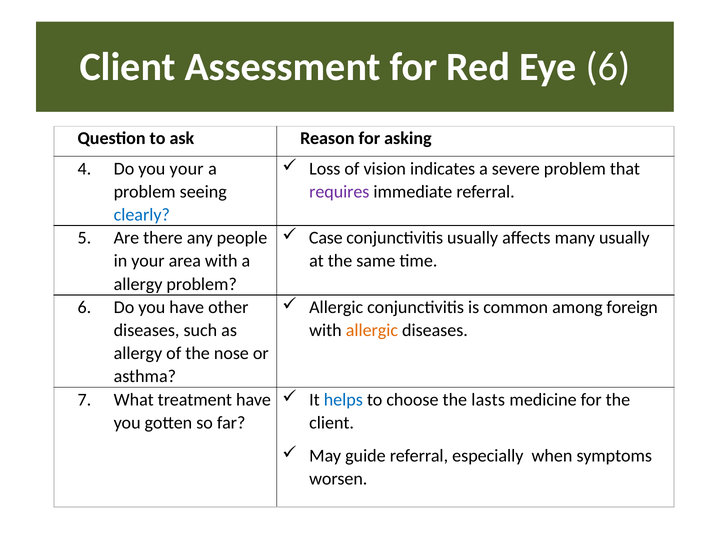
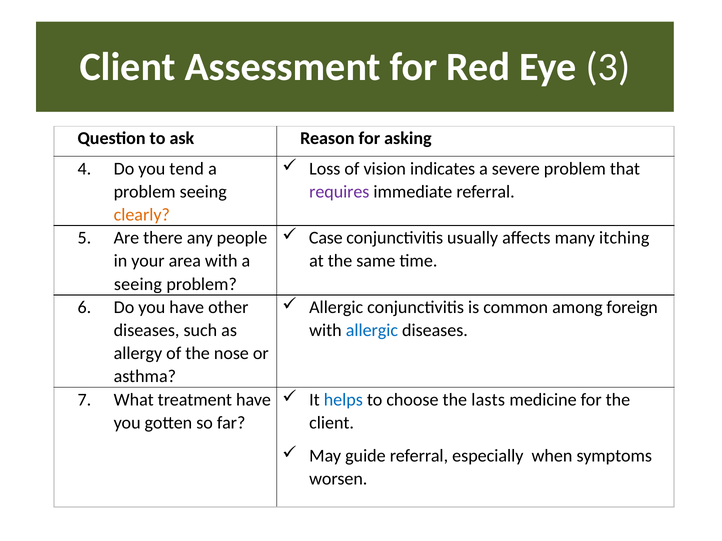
Eye 6: 6 -> 3
you your: your -> tend
clearly colour: blue -> orange
many usually: usually -> itching
allergy at (138, 284): allergy -> seeing
allergic at (372, 331) colour: orange -> blue
